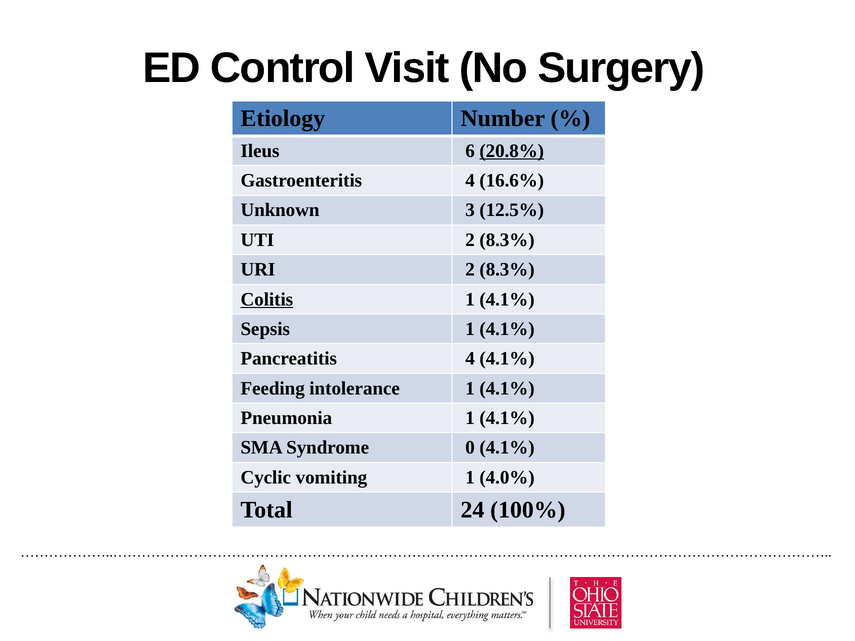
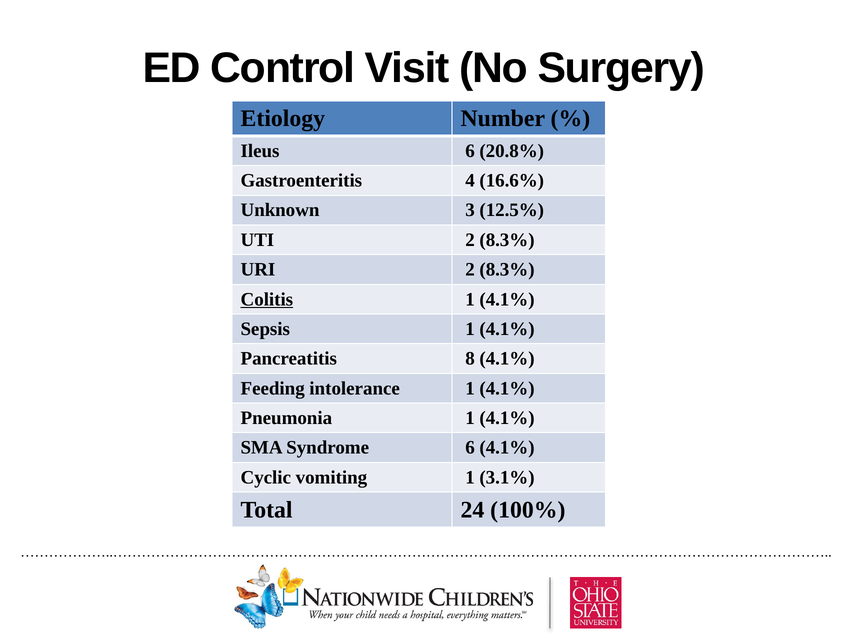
20.8% underline: present -> none
Pancreatitis 4: 4 -> 8
Syndrome 0: 0 -> 6
4.0%: 4.0% -> 3.1%
